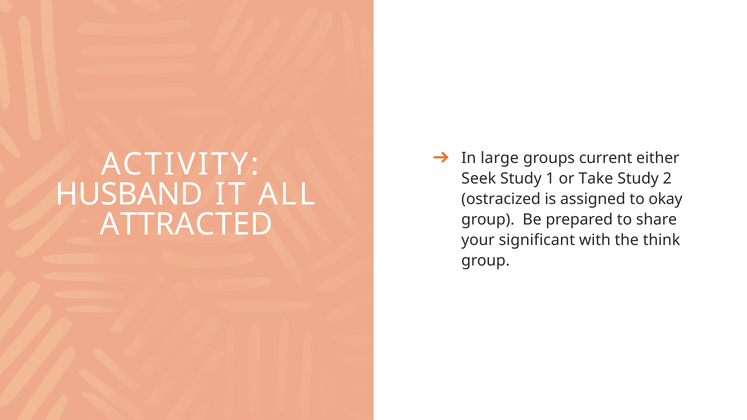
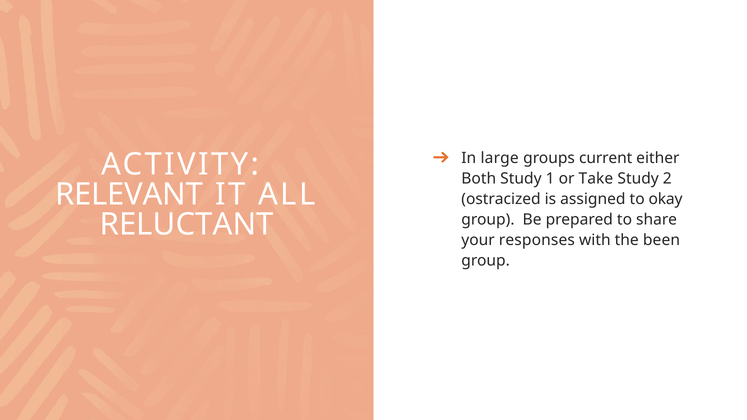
Seek: Seek -> Both
HUSBAND: HUSBAND -> RELEVANT
ATTRACTED: ATTRACTED -> RELUCTANT
significant: significant -> responses
think: think -> been
